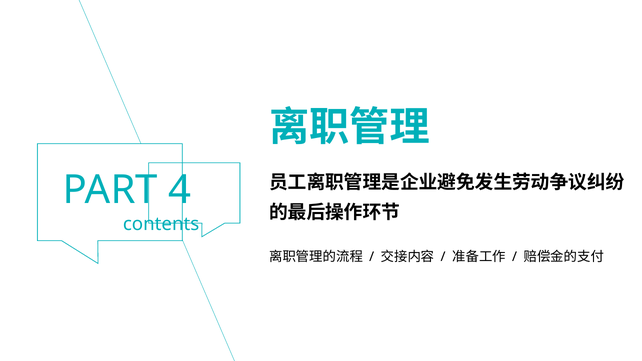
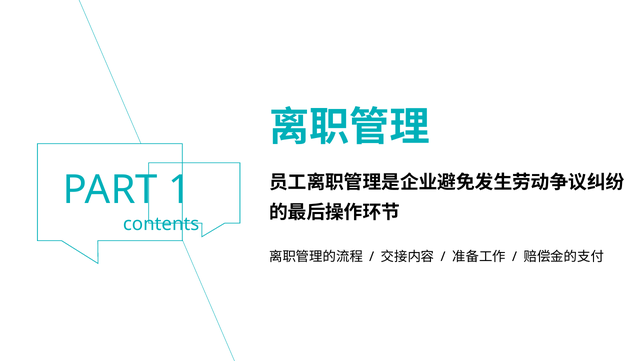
4: 4 -> 1
